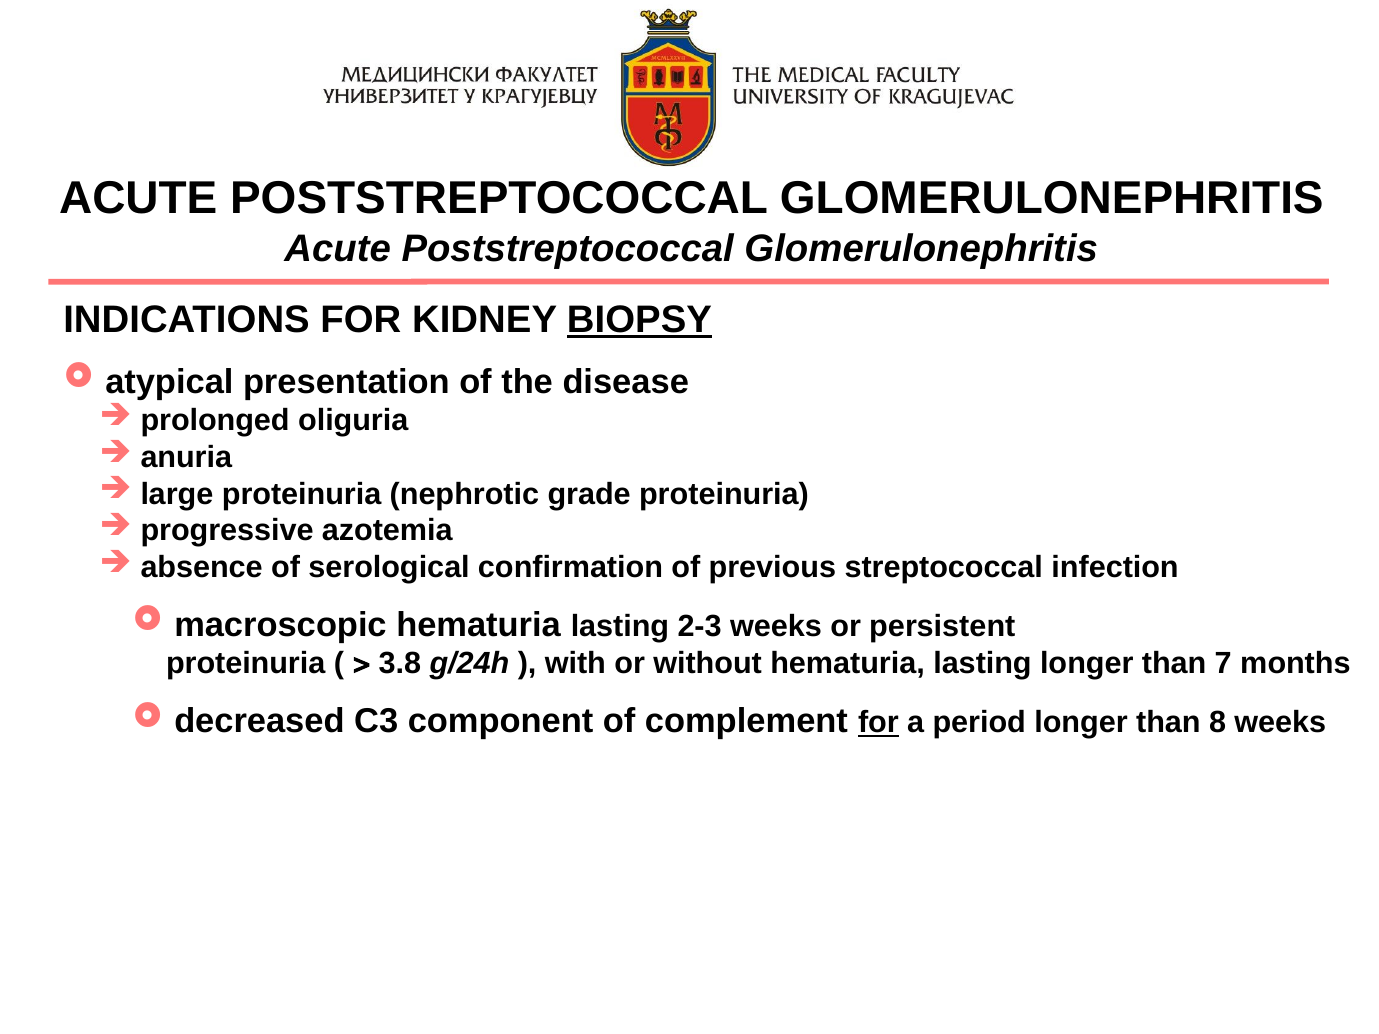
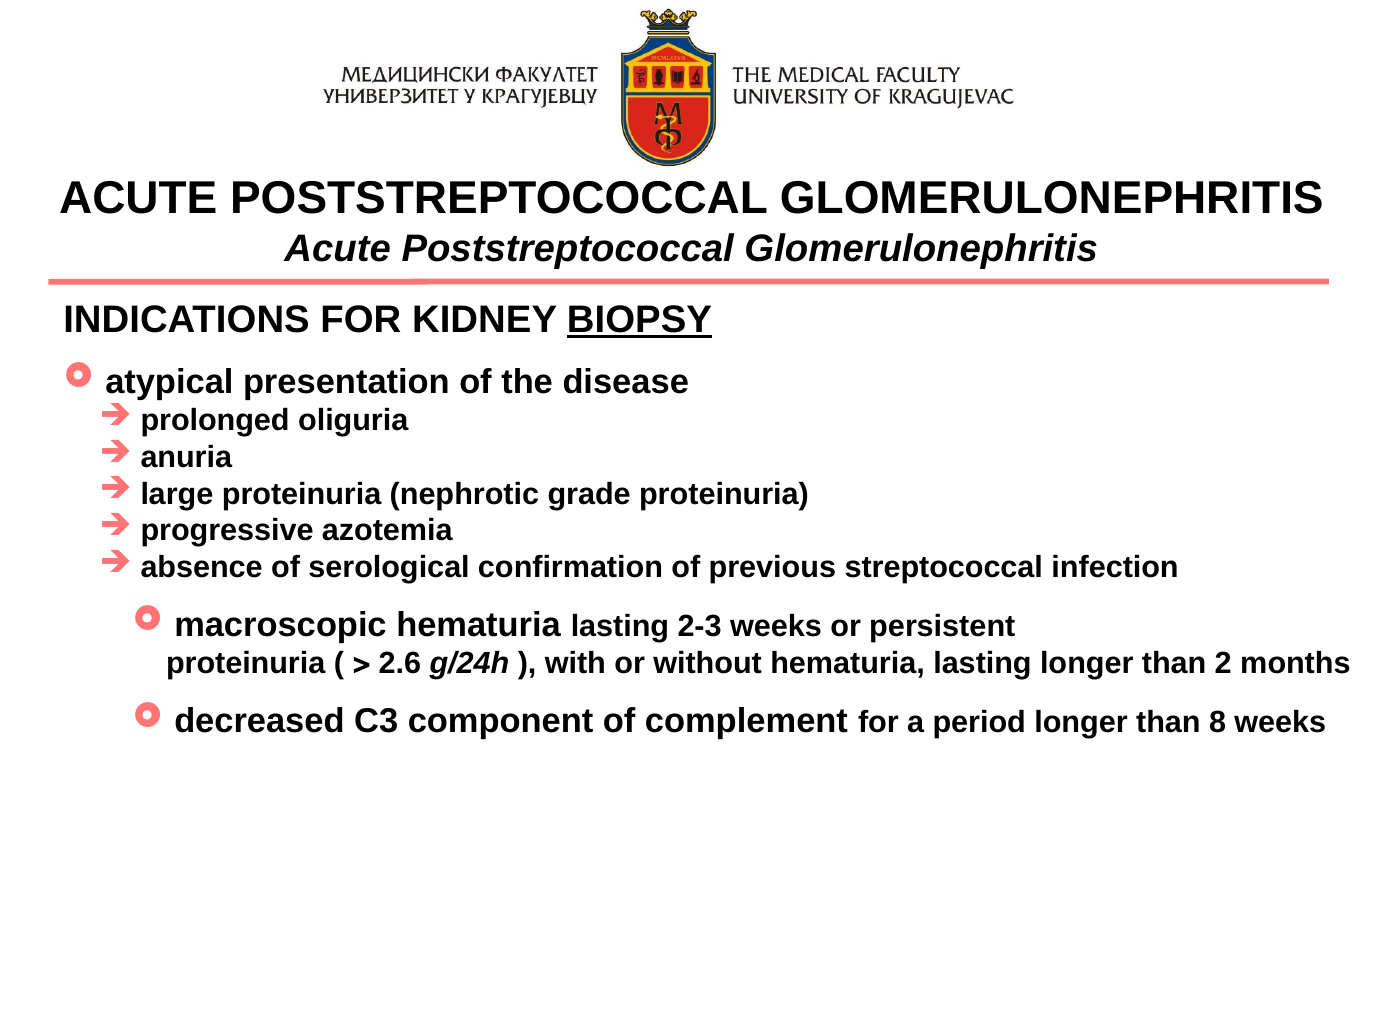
3.8: 3.8 -> 2.6
7: 7 -> 2
for at (878, 723) underline: present -> none
